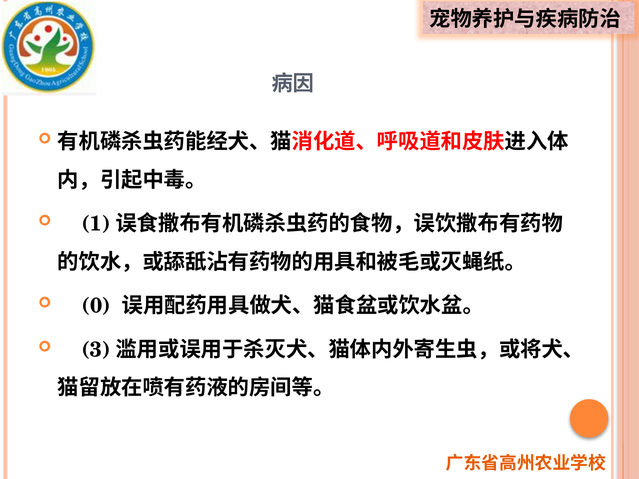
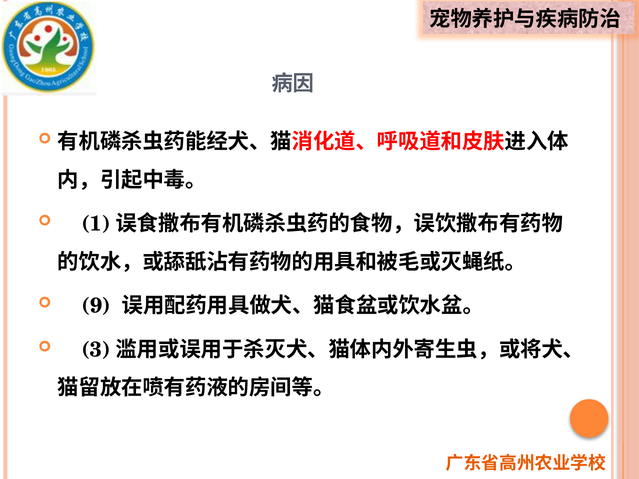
0: 0 -> 9
